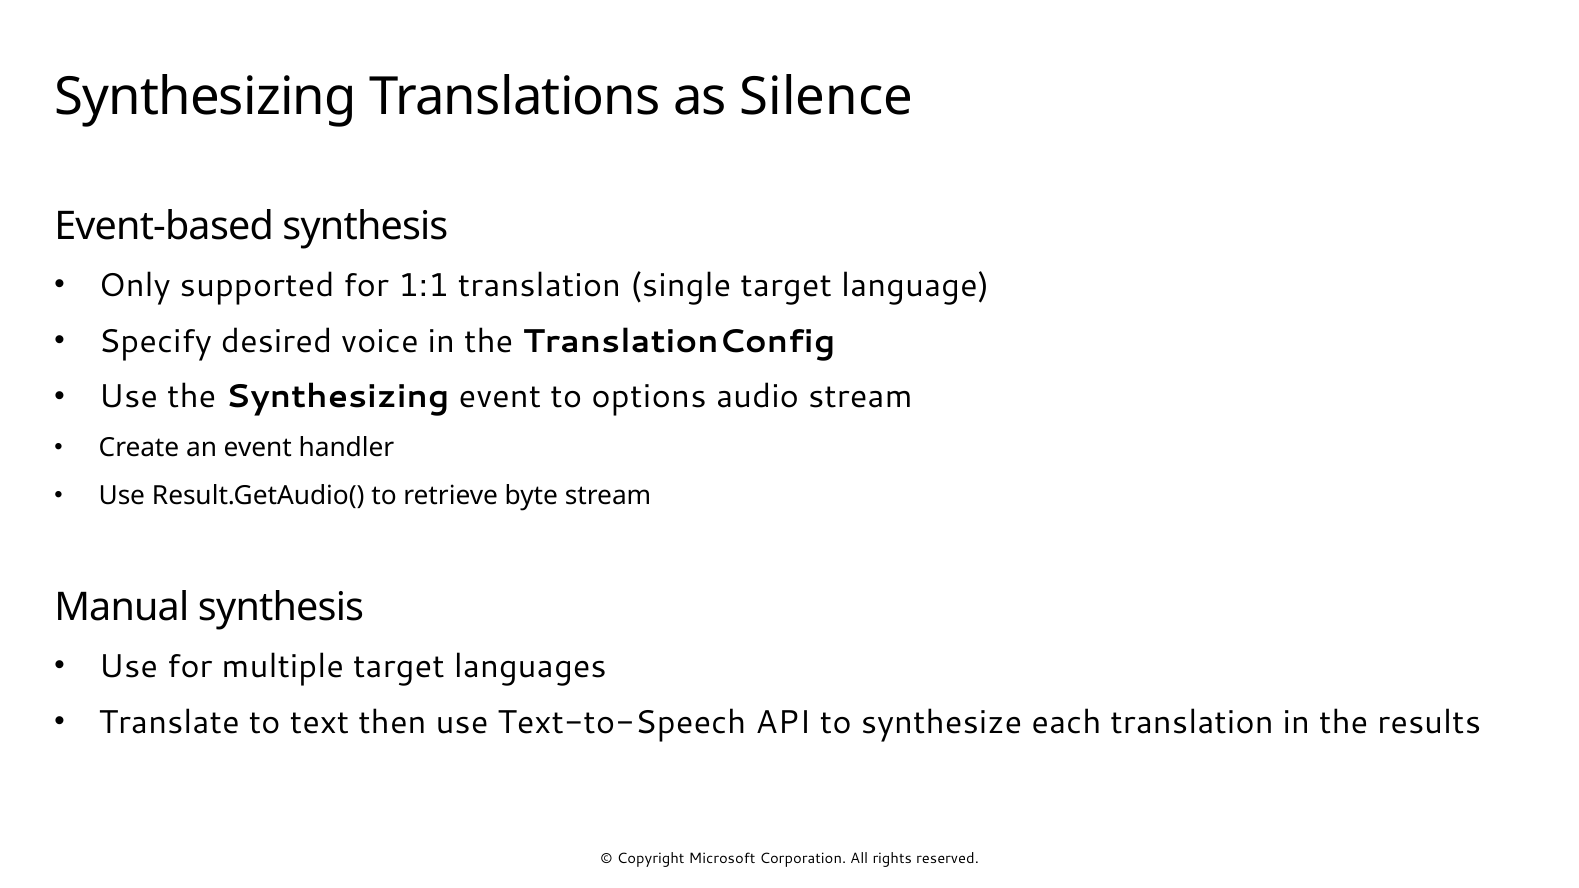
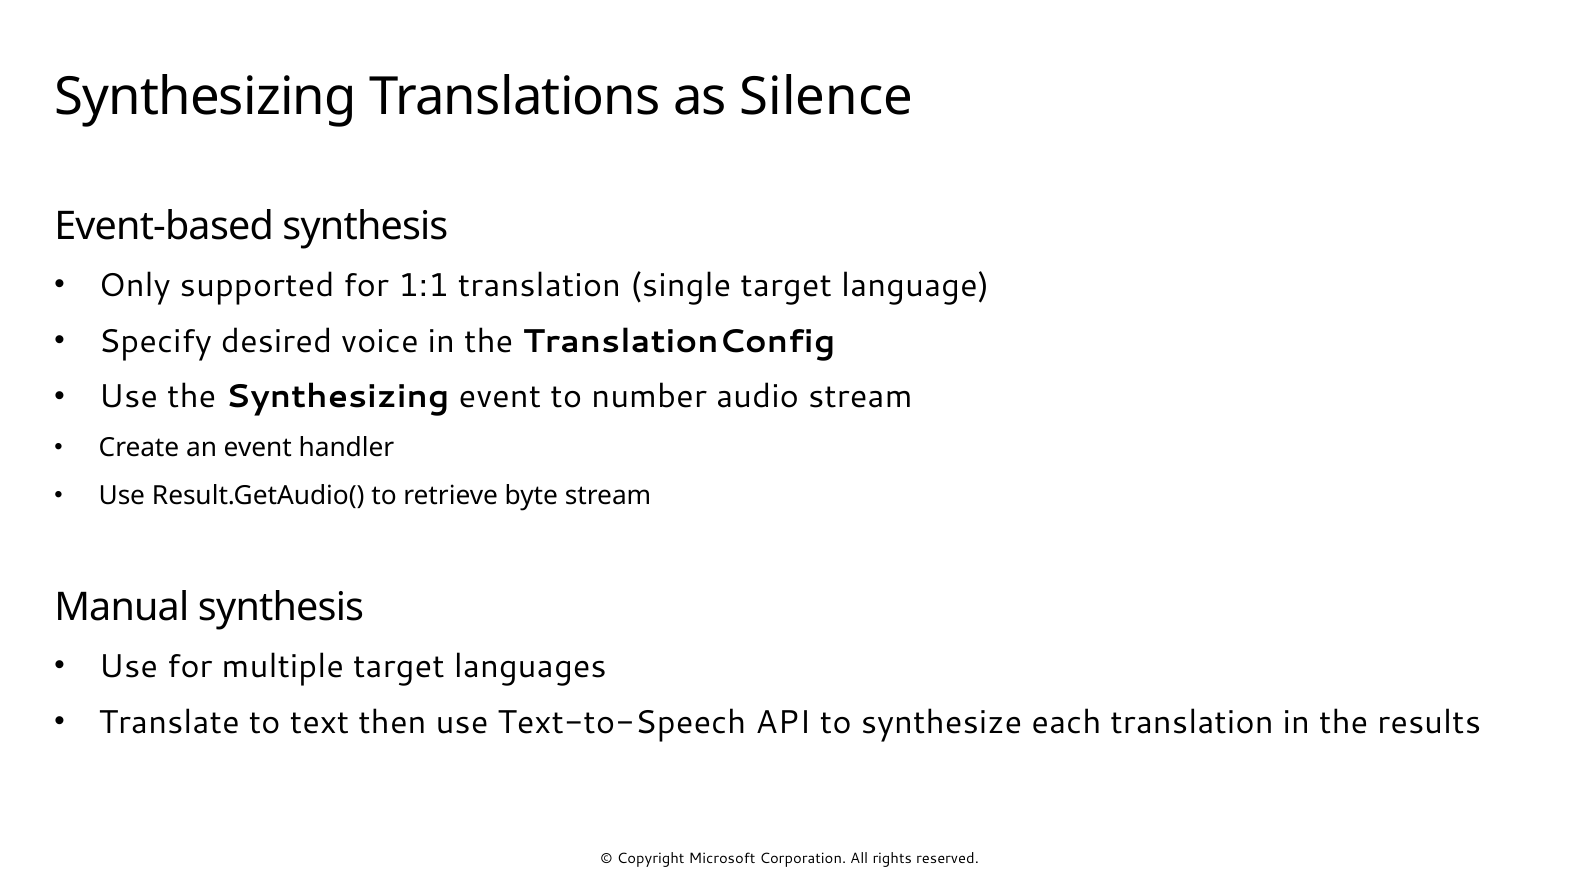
options: options -> number
